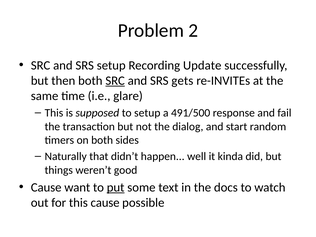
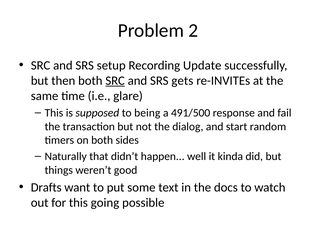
to setup: setup -> being
Cause at (46, 187): Cause -> Drafts
put underline: present -> none
this cause: cause -> going
